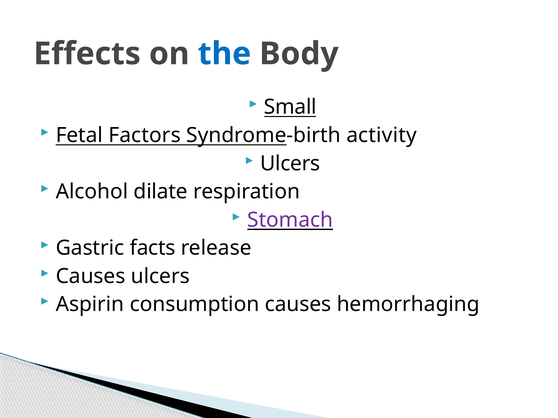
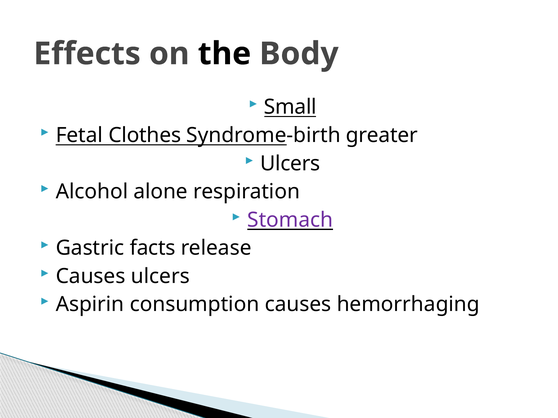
the colour: blue -> black
Factors: Factors -> Clothes
activity: activity -> greater
dilate: dilate -> alone
